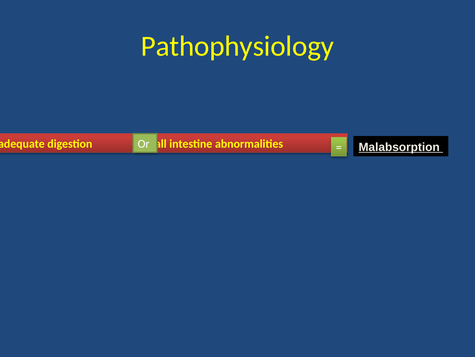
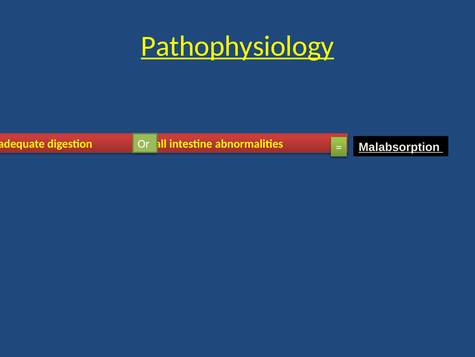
Pathophysiology underline: none -> present
